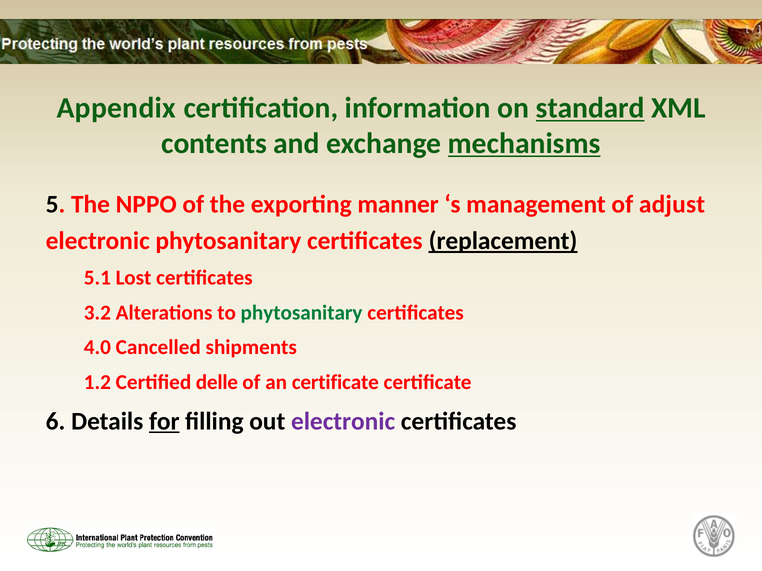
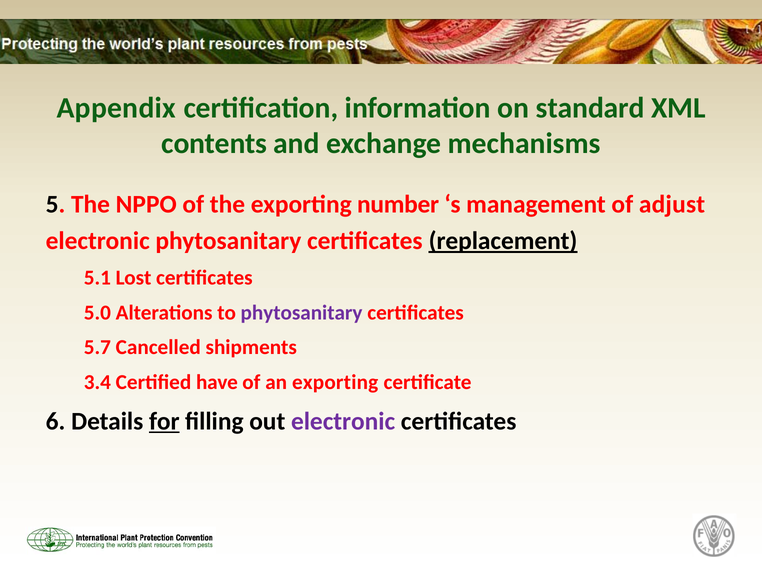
standard underline: present -> none
mechanisms underline: present -> none
manner: manner -> number
3.2: 3.2 -> 5.0
phytosanitary at (302, 313) colour: green -> purple
4.0: 4.0 -> 5.7
1.2: 1.2 -> 3.4
delle: delle -> have
an certificate: certificate -> exporting
